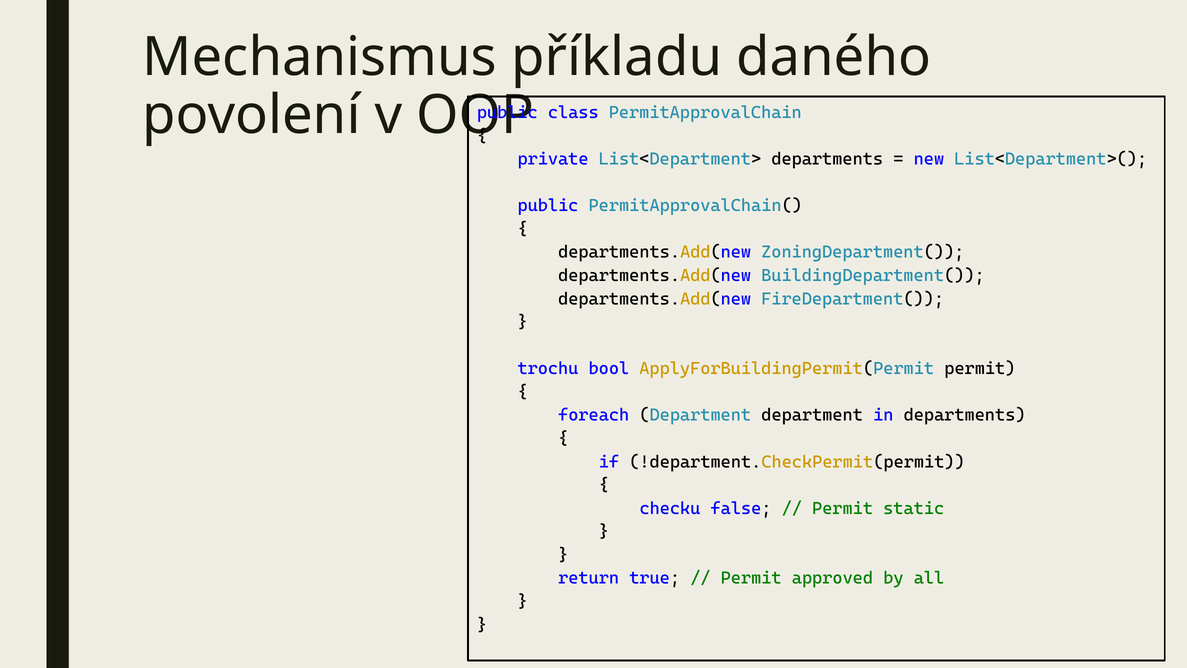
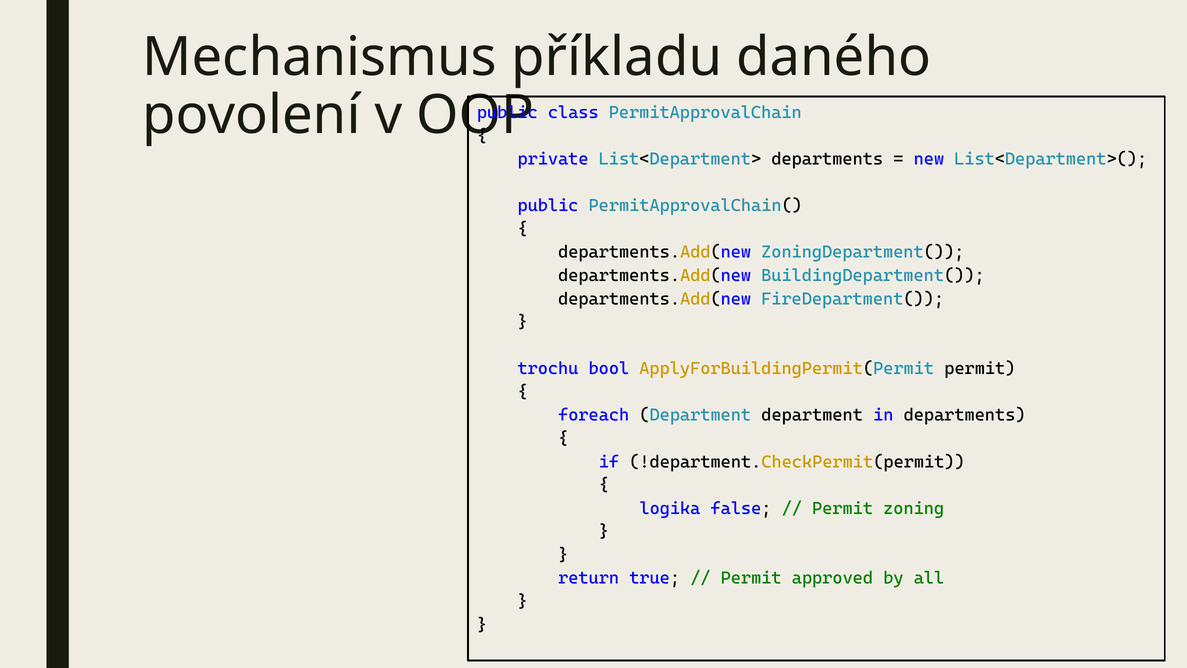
checku: checku -> logika
static: static -> zoning
